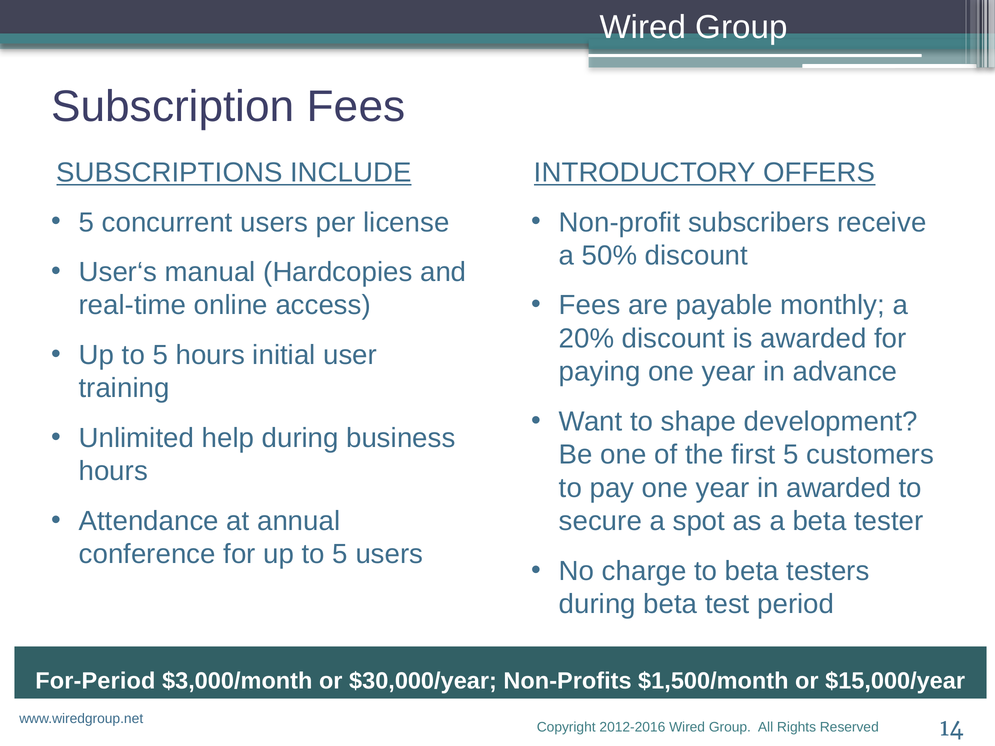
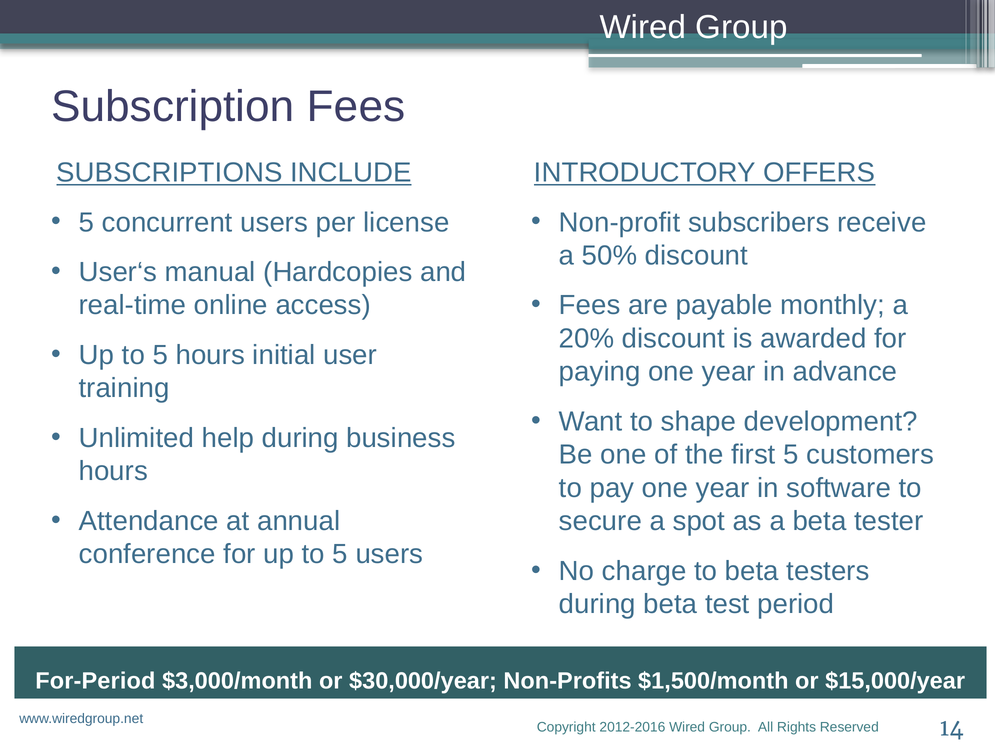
in awarded: awarded -> software
